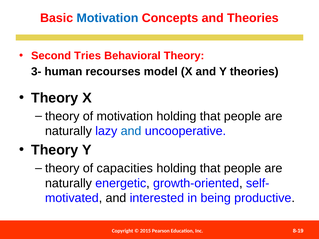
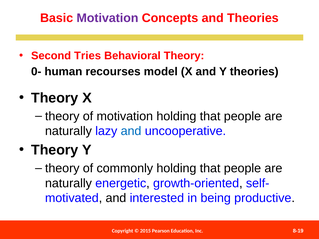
Motivation at (107, 18) colour: blue -> purple
3-: 3- -> 0-
capacities: capacities -> commonly
